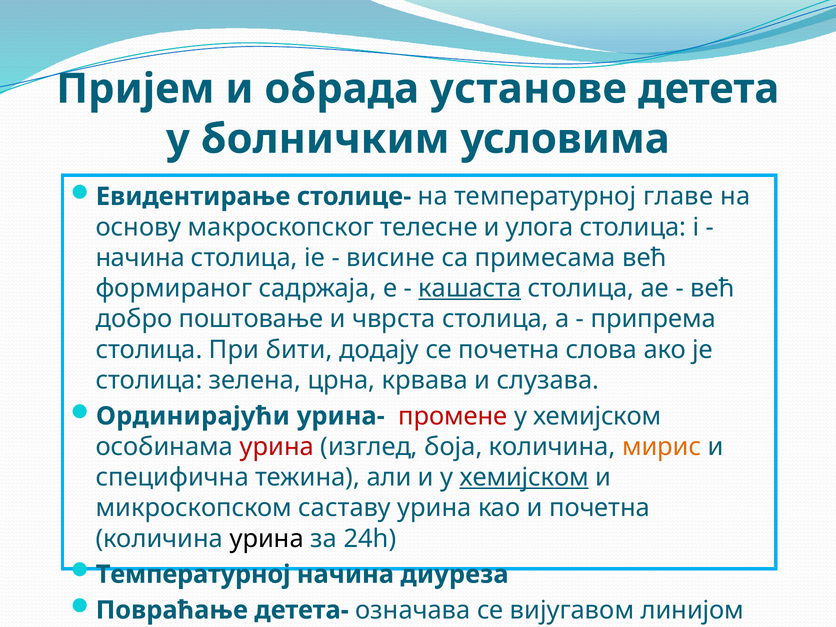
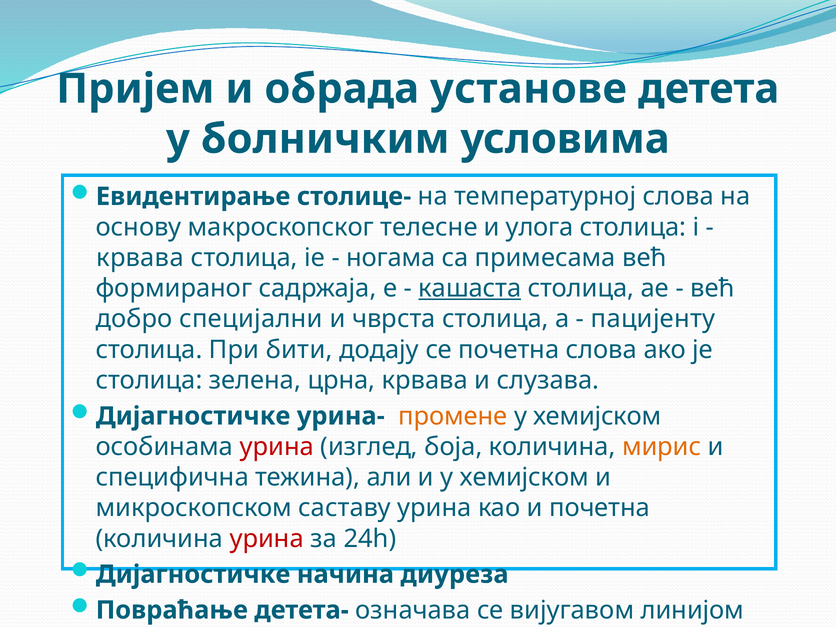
температурној главе: главе -> слова
начина at (140, 258): начина -> крвава
висине: висине -> ногама
поштовање: поштовање -> специјални
припрема: припрема -> пацијенту
Ординирајући at (193, 416): Ординирајући -> Дијагностичке
промене colour: red -> orange
хемијском at (524, 477) underline: present -> none
урина at (267, 539) colour: black -> red
Температурној at (193, 574): Температурној -> Дијагностичке
